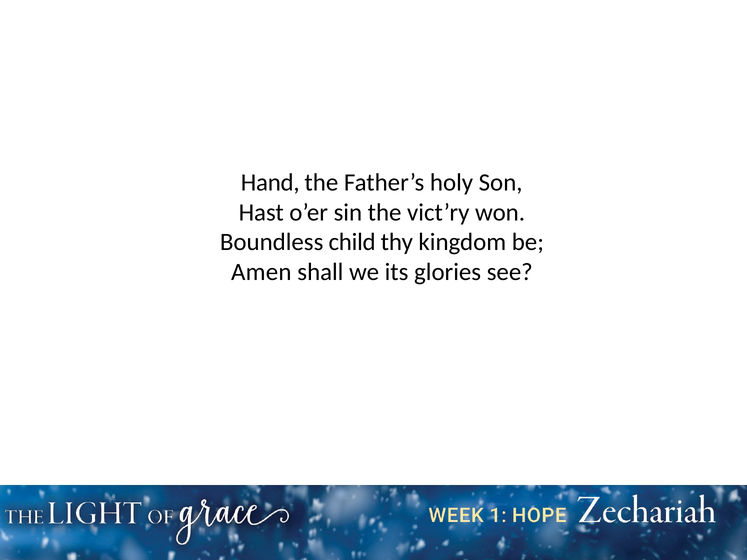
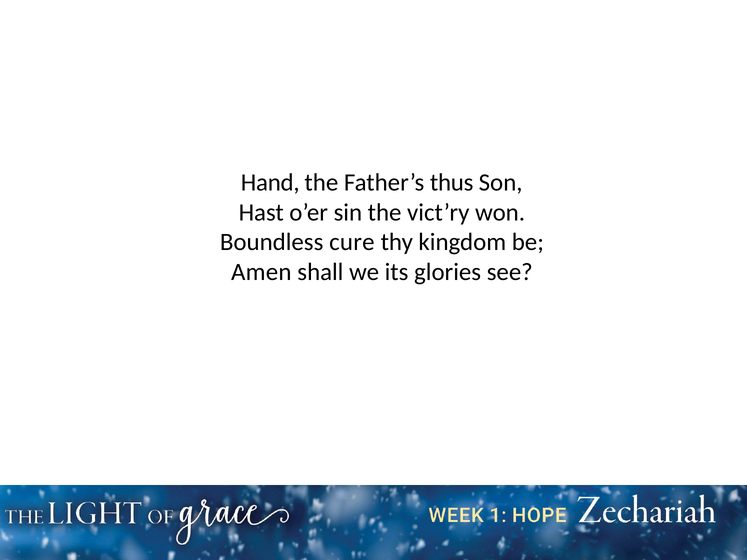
holy: holy -> thus
child: child -> cure
